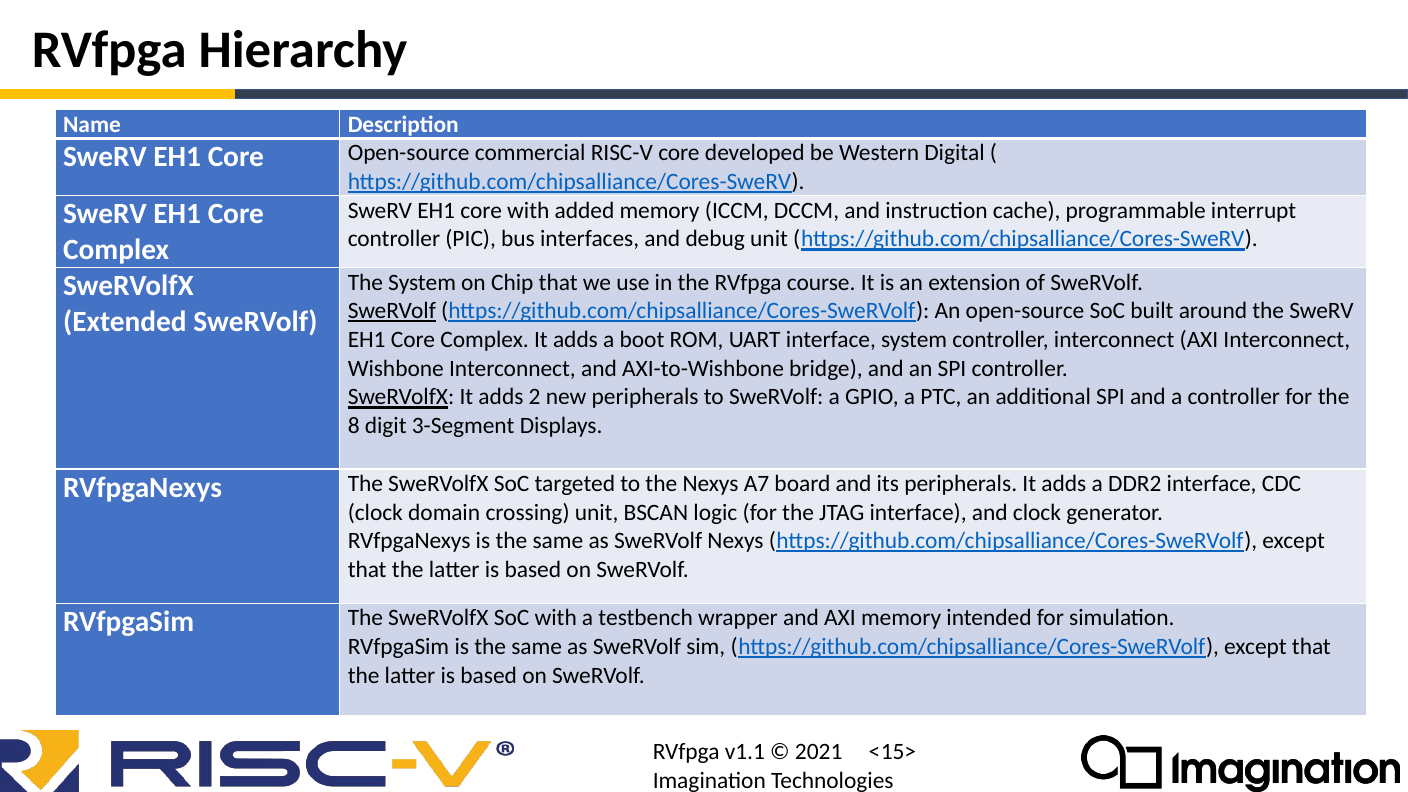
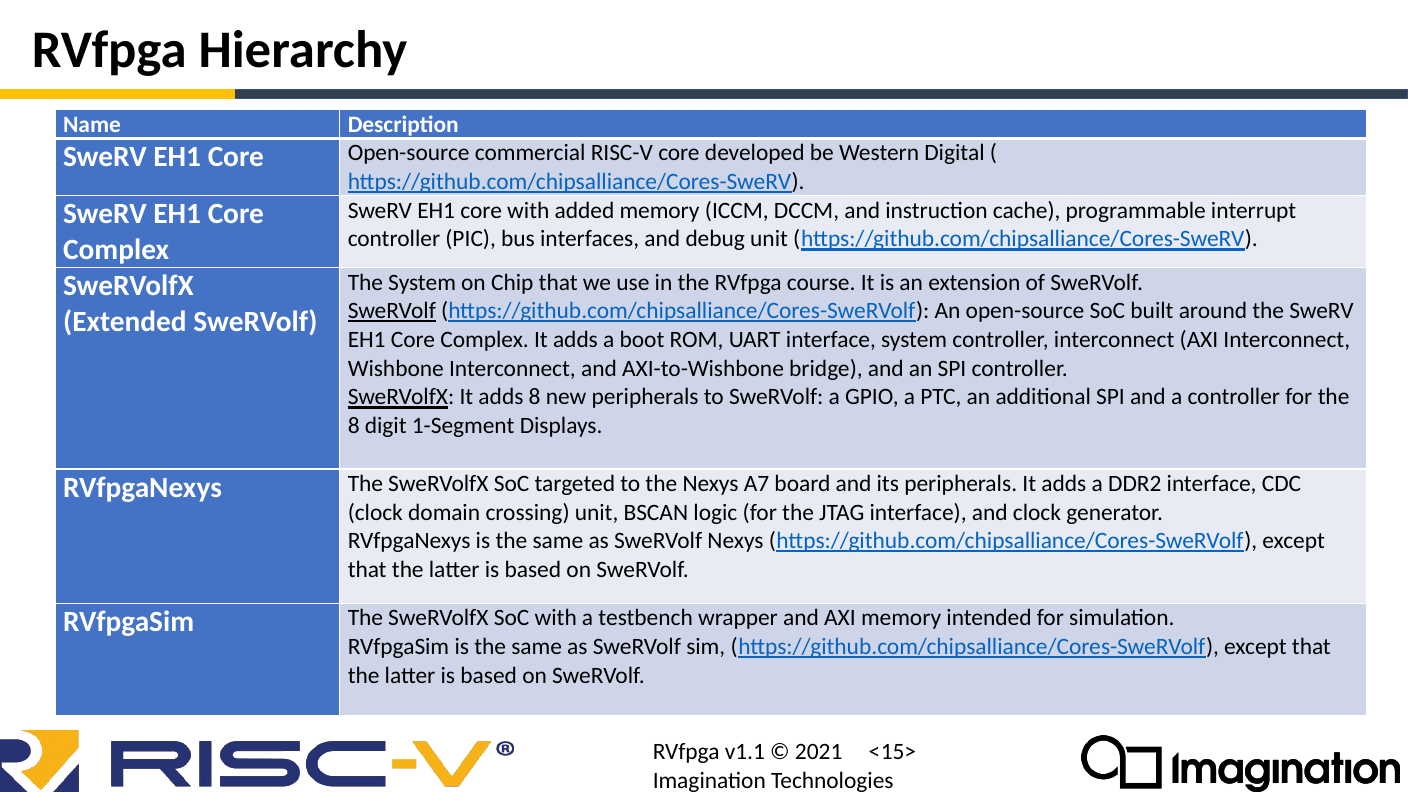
adds 2: 2 -> 8
3-Segment: 3-Segment -> 1-Segment
